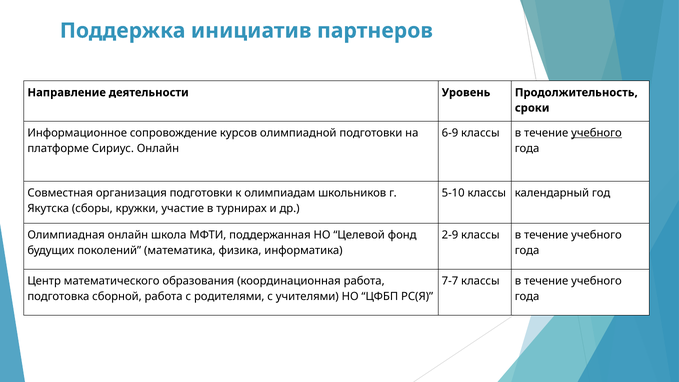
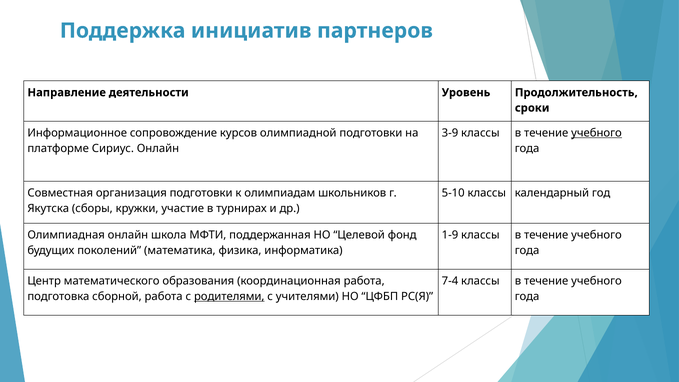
6-9: 6-9 -> 3-9
2-9: 2-9 -> 1-9
7-7: 7-7 -> 7-4
родителями underline: none -> present
